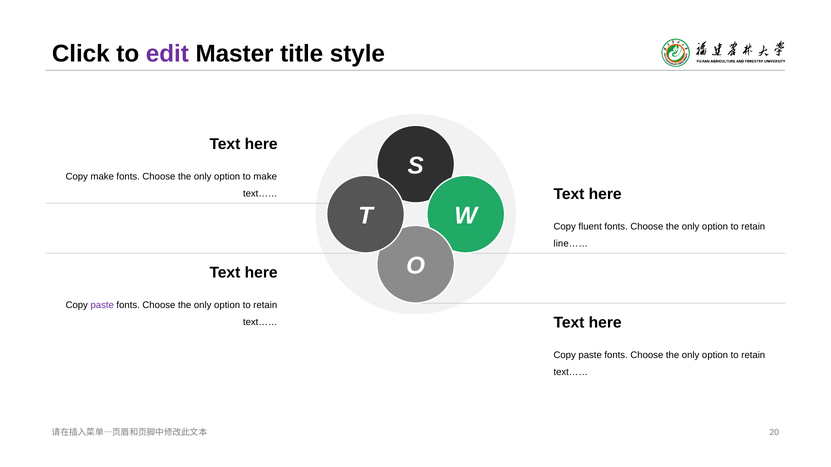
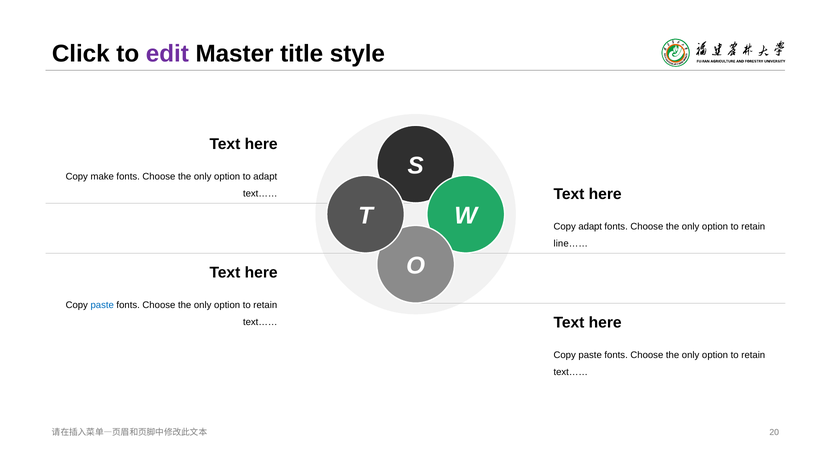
to make: make -> adapt
Copy fluent: fluent -> adapt
paste at (102, 305) colour: purple -> blue
